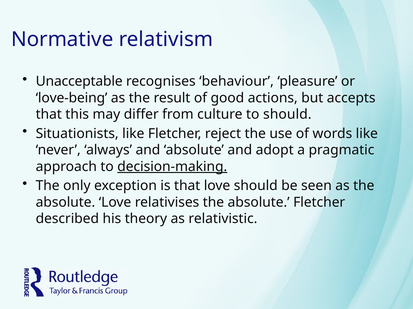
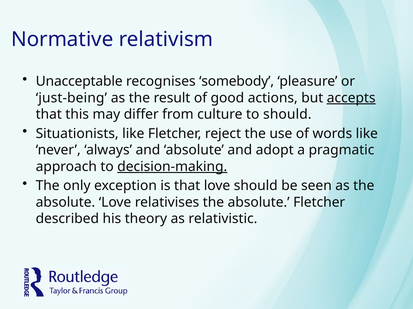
behaviour: behaviour -> somebody
love-being: love-being -> just-being
accepts underline: none -> present
